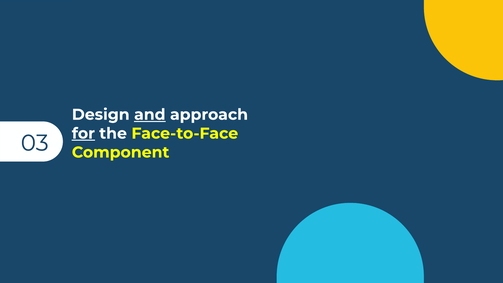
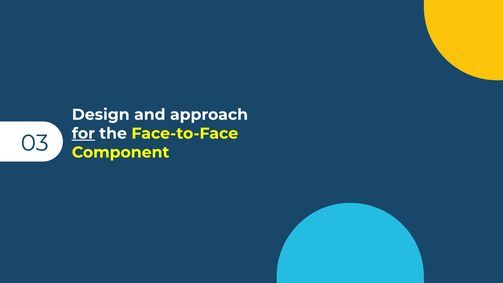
and underline: present -> none
